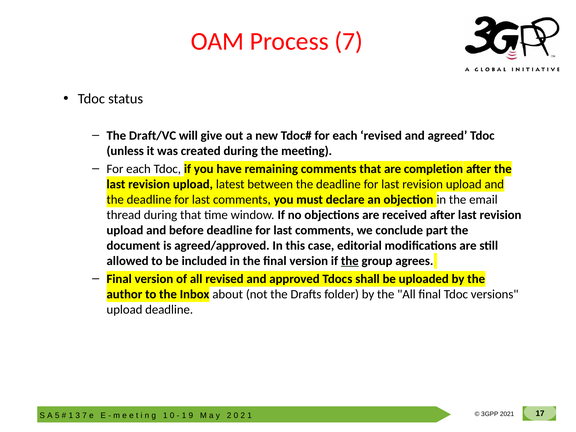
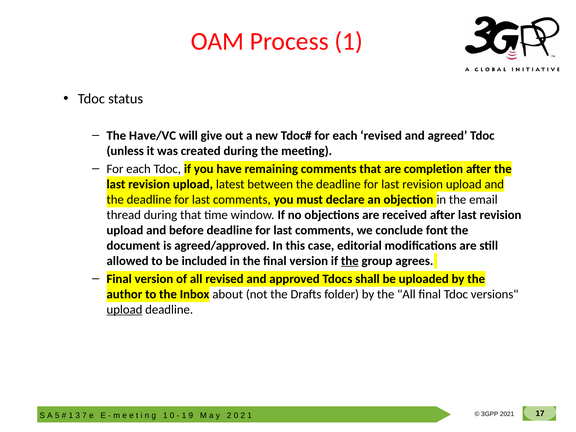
Process 7: 7 -> 1
Draft/VC: Draft/VC -> Have/VC
part: part -> font
upload at (124, 310) underline: none -> present
